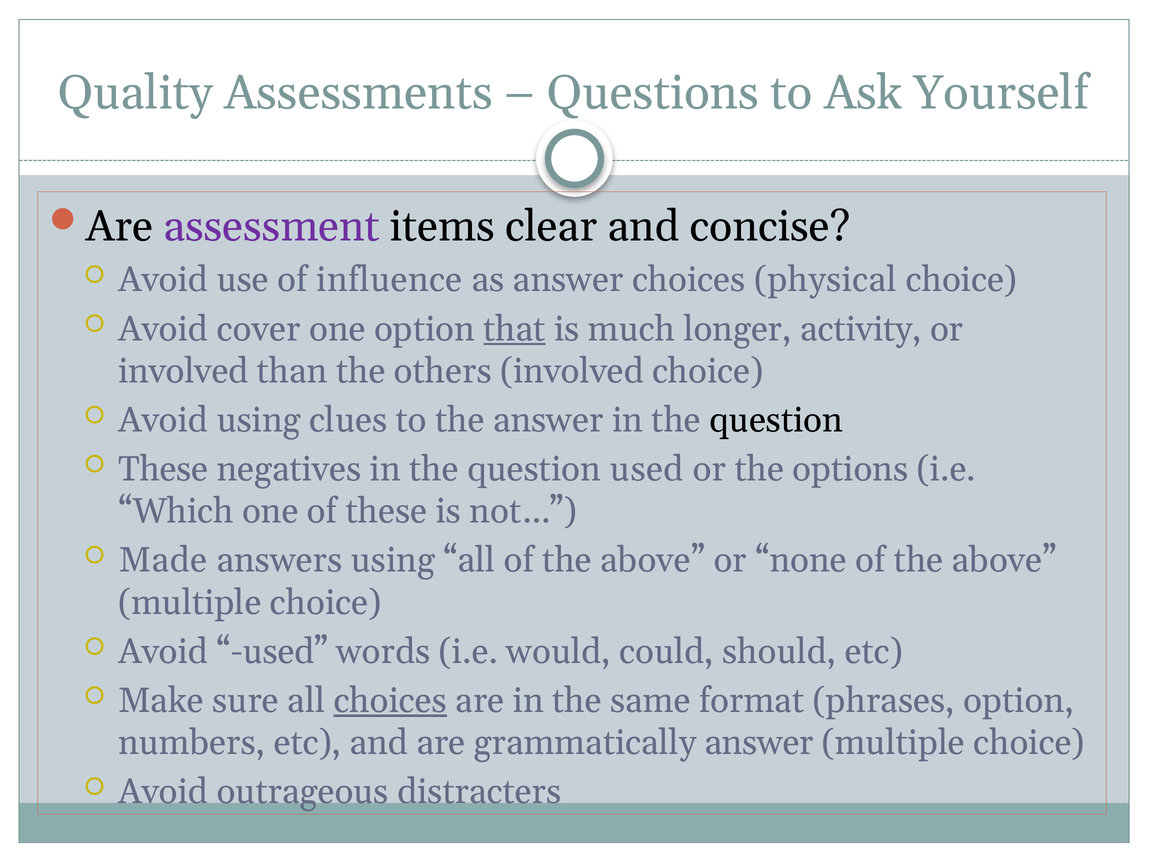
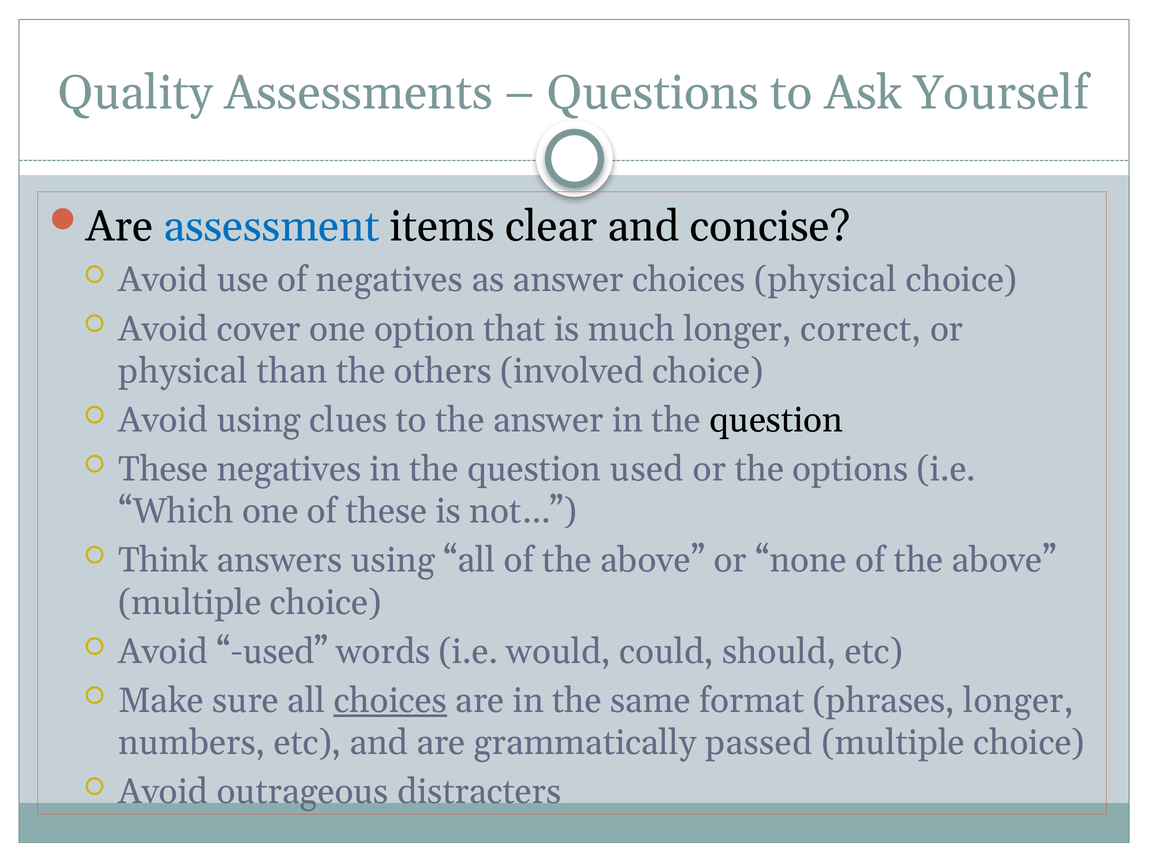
assessment colour: purple -> blue
of influence: influence -> negatives
that underline: present -> none
activity: activity -> correct
involved at (183, 371): involved -> physical
Made: Made -> Think
phrases option: option -> longer
grammatically answer: answer -> passed
